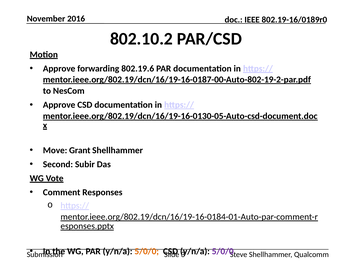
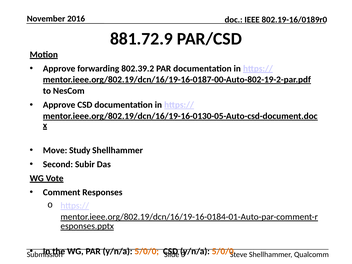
802.10.2: 802.10.2 -> 881.72.9
802.19.6: 802.19.6 -> 802.39.2
Grant: Grant -> Study
5/0/0 at (223, 251) colour: purple -> orange
